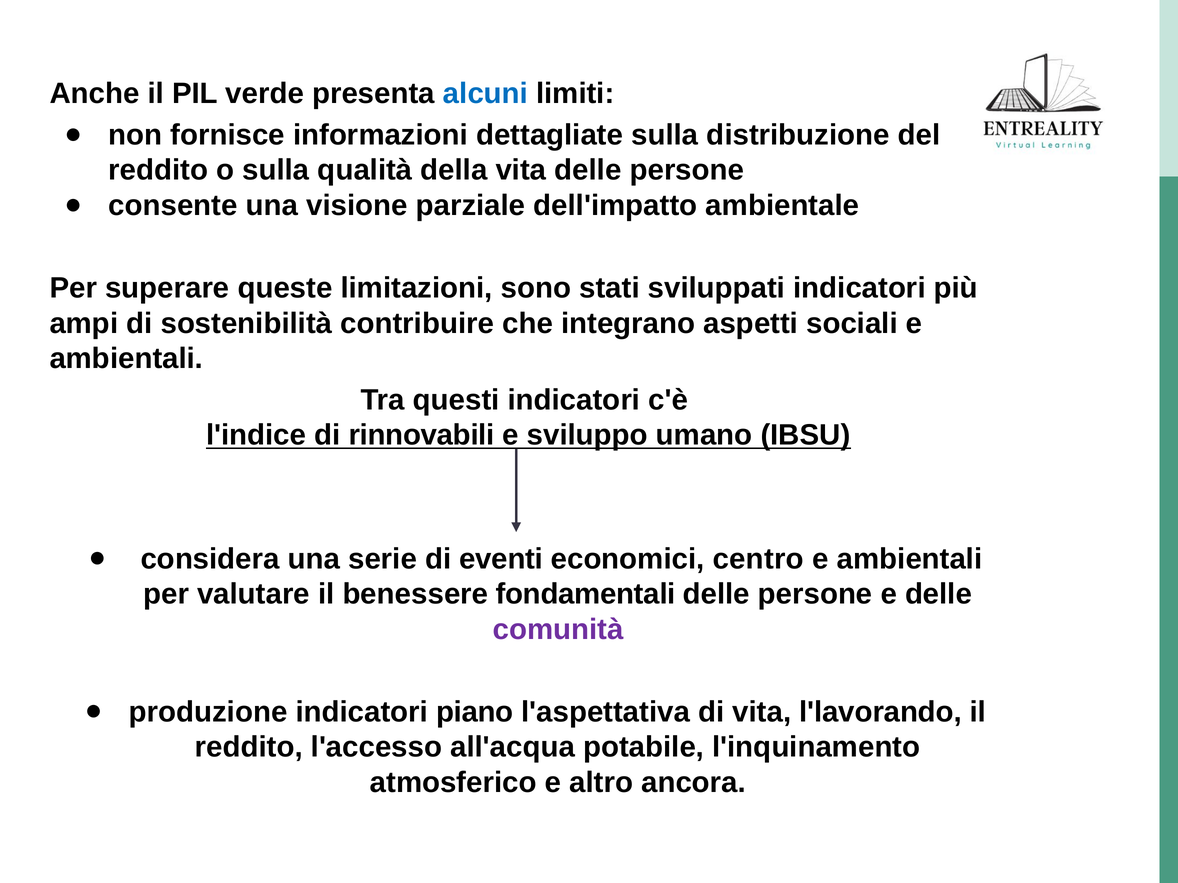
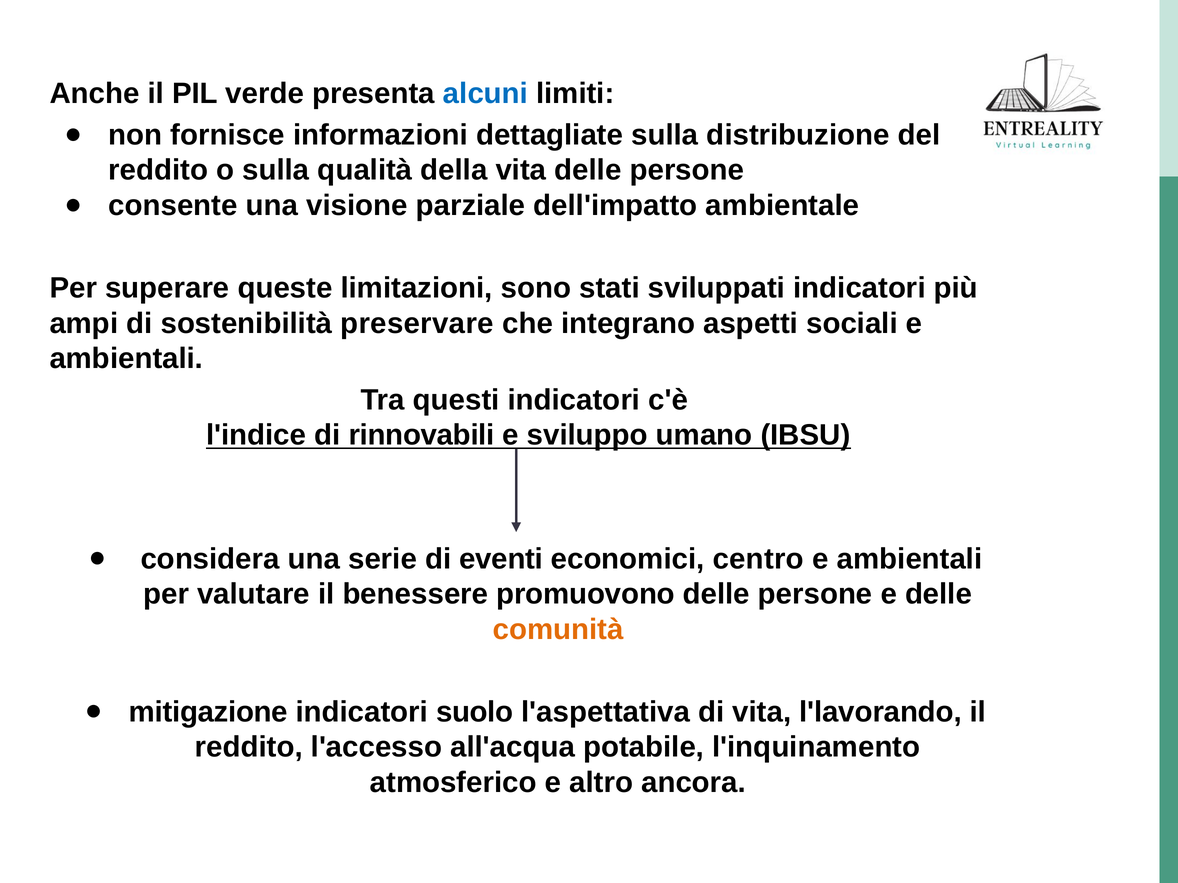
contribuire: contribuire -> preservare
fondamentali: fondamentali -> promuovono
comunità colour: purple -> orange
produzione: produzione -> mitigazione
piano: piano -> suolo
